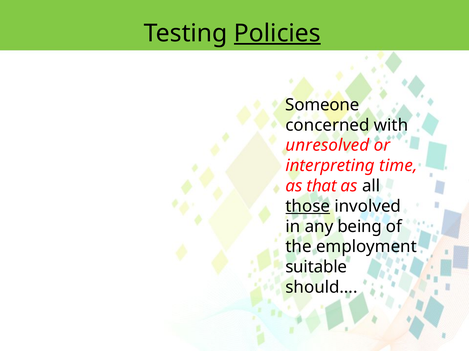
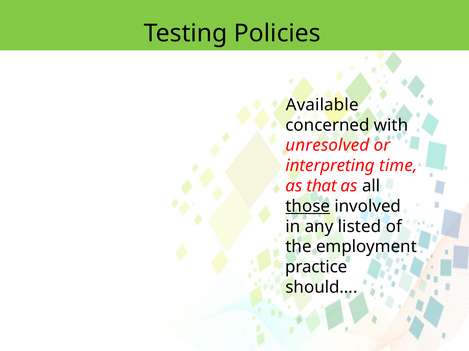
Policies underline: present -> none
Someone: Someone -> Available
being: being -> listed
suitable: suitable -> practice
